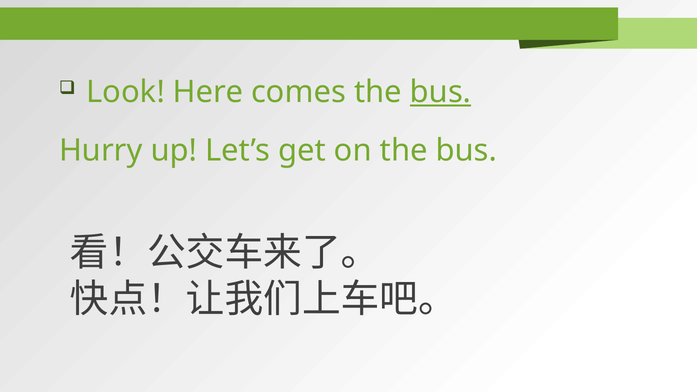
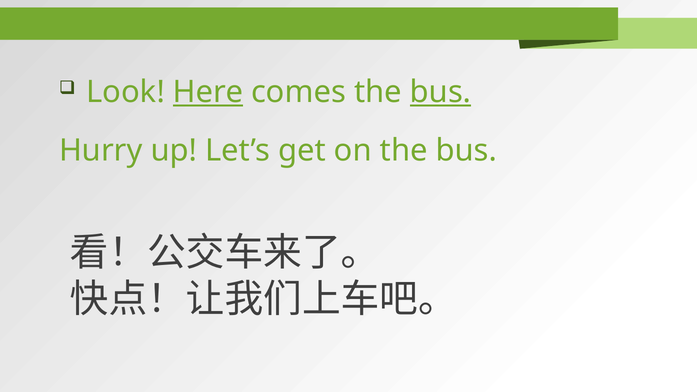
Here underline: none -> present
